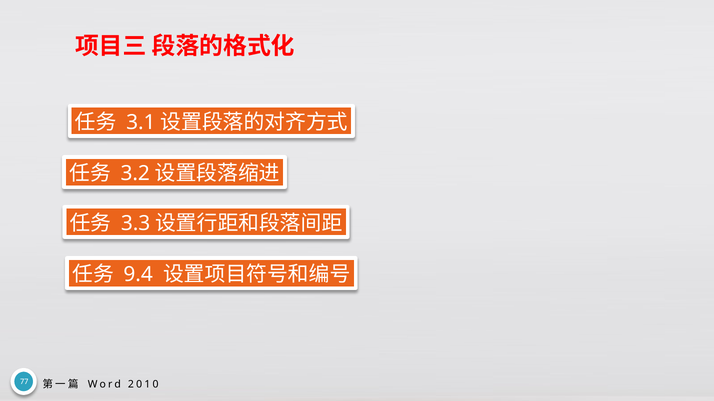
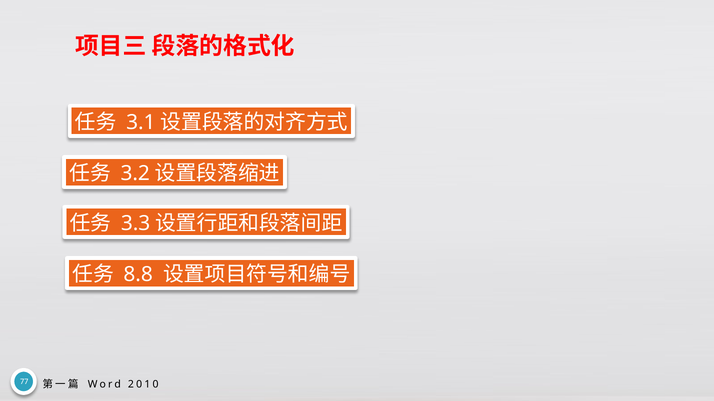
9.4: 9.4 -> 8.8
